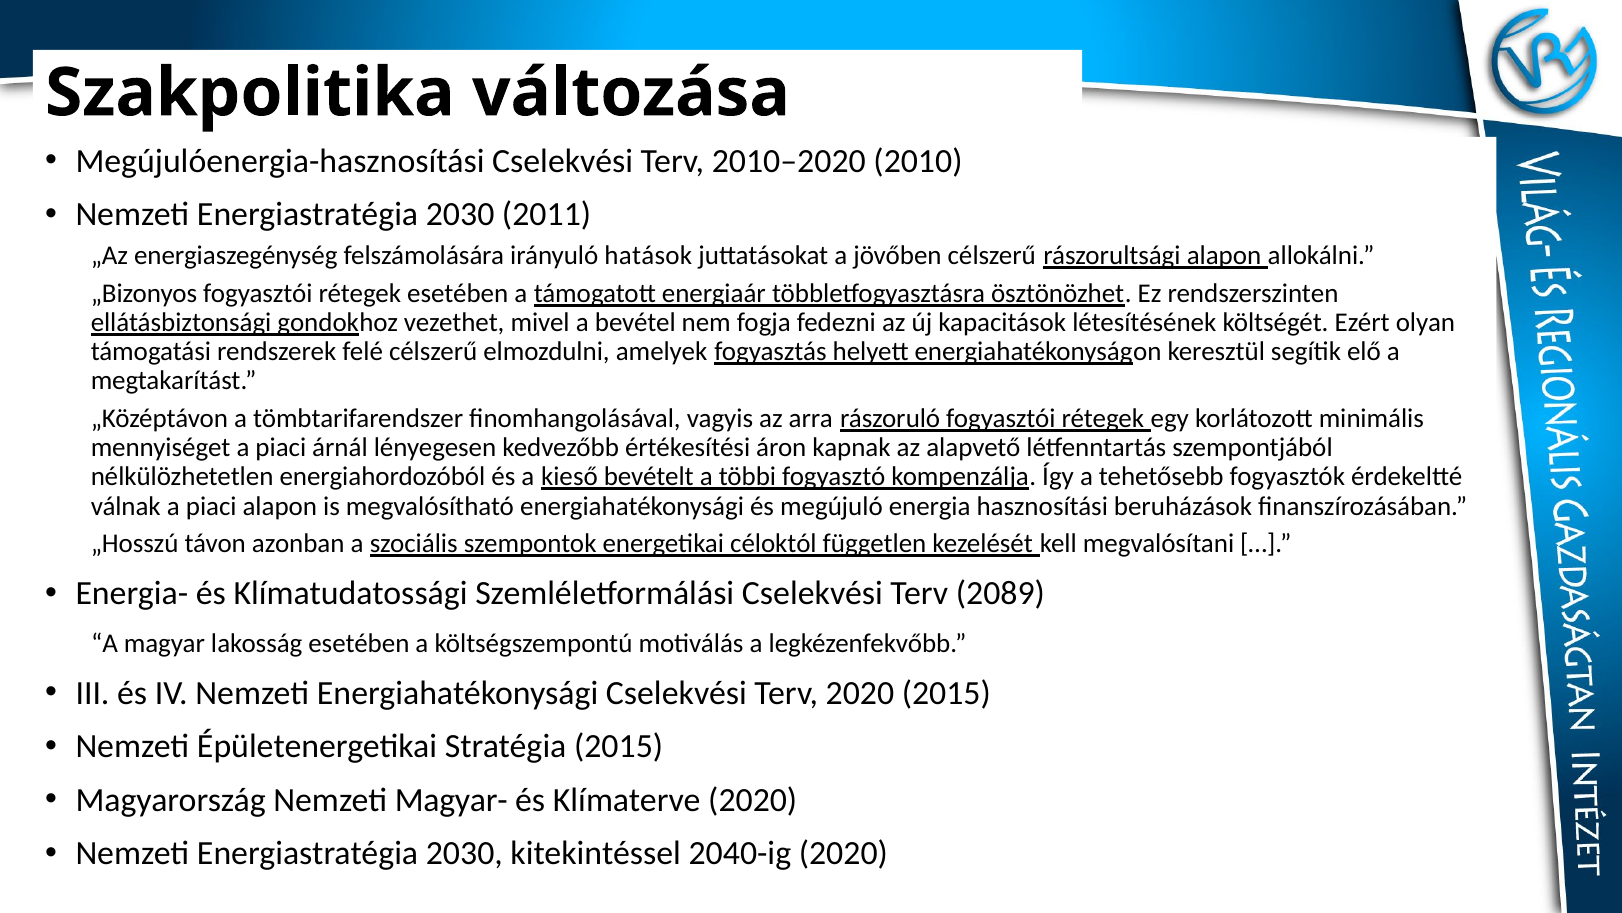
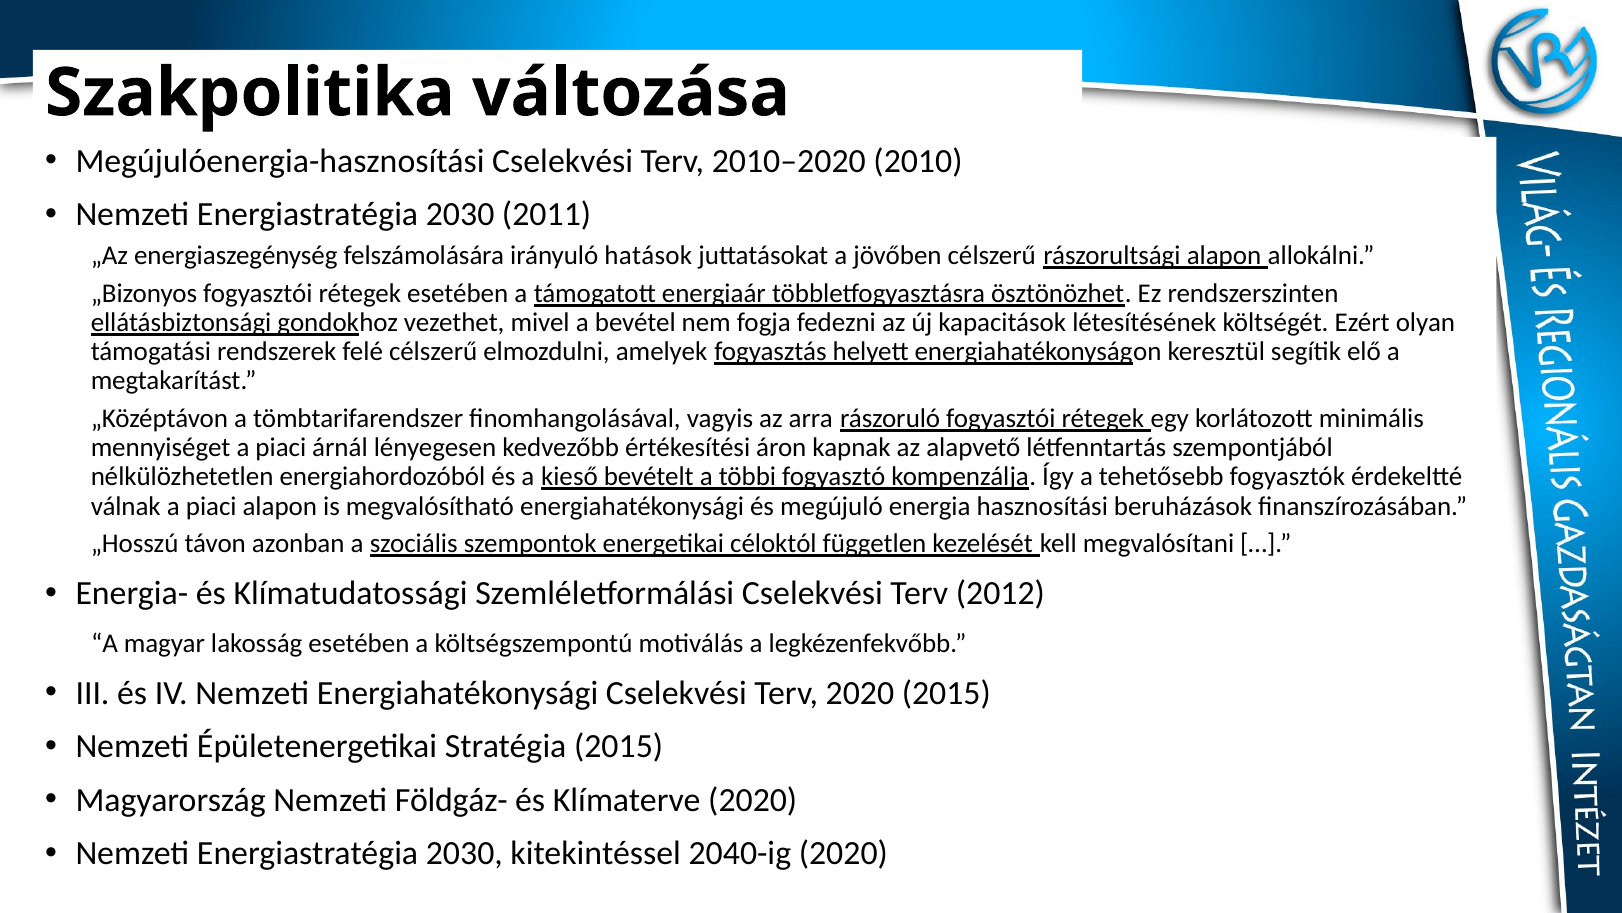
2089: 2089 -> 2012
Magyar-: Magyar- -> Földgáz-
